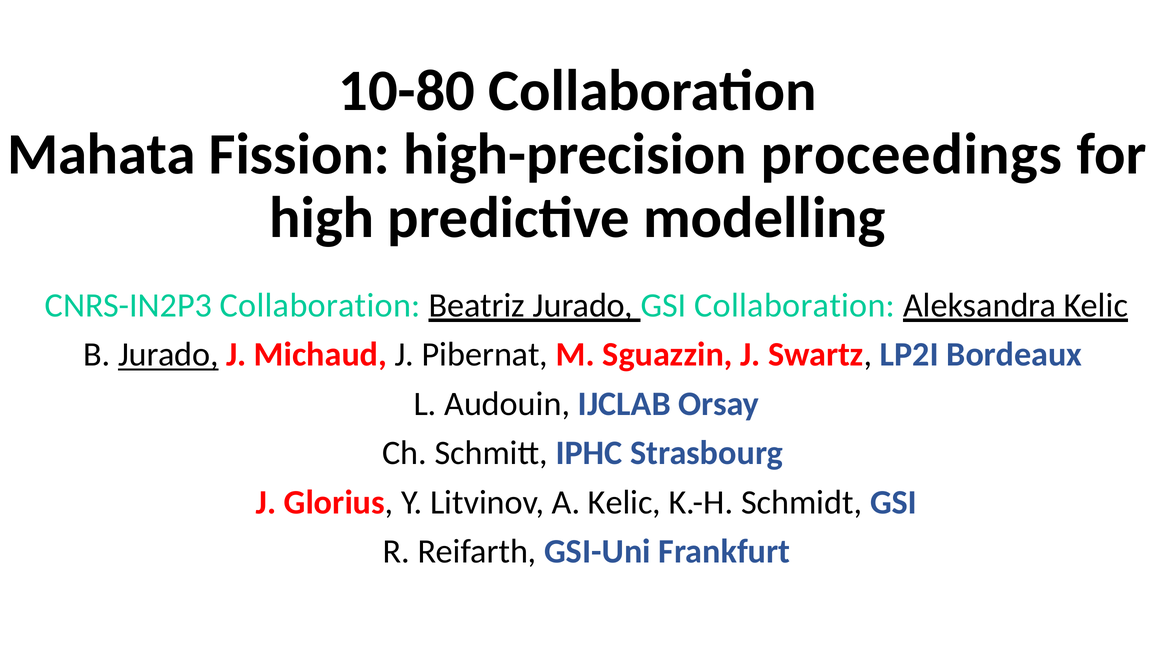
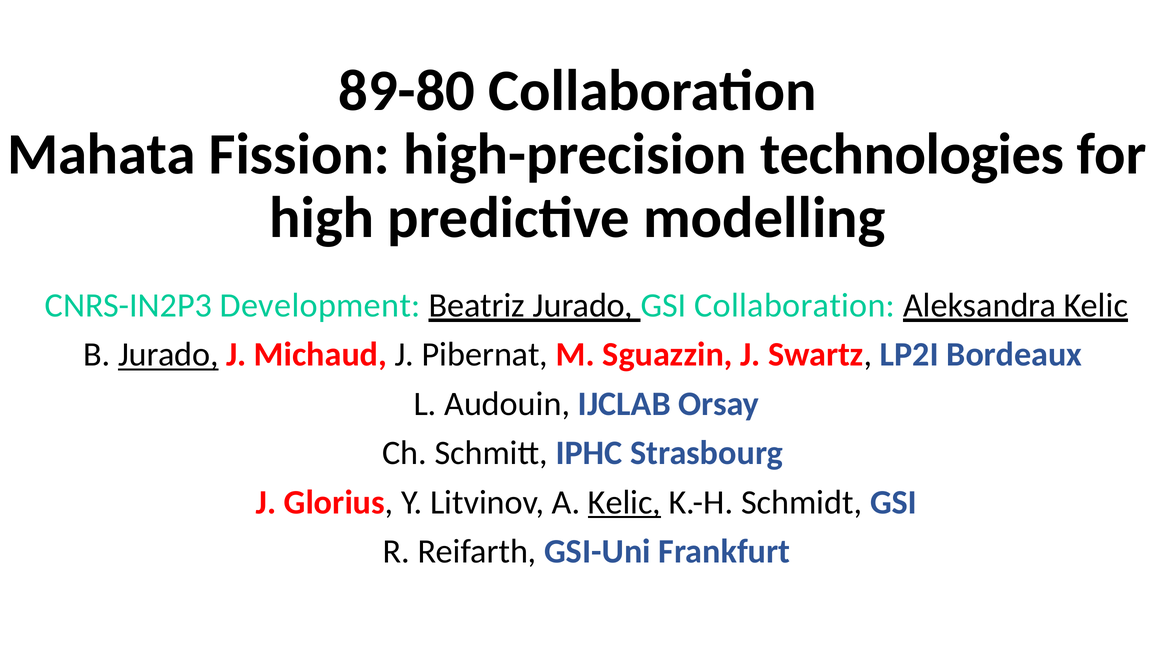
10-80: 10-80 -> 89-80
proceedings: proceedings -> technologies
CNRS-IN2P3 Collaboration: Collaboration -> Development
Kelic at (624, 502) underline: none -> present
